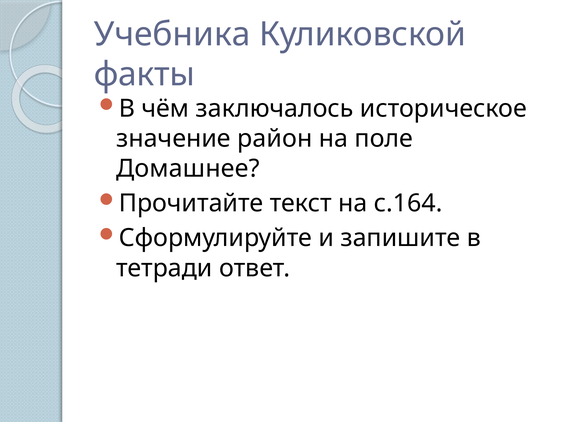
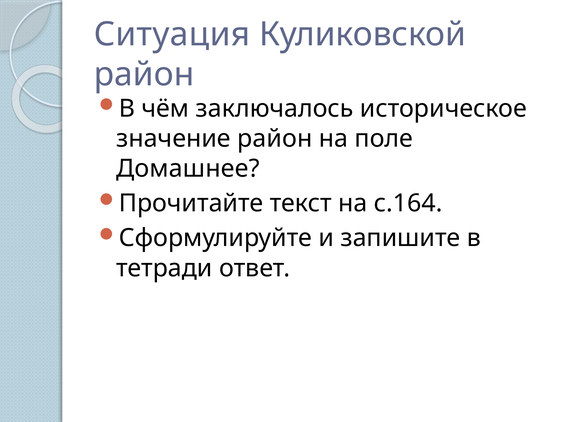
Учебника: Учебника -> Ситуация
факты at (144, 74): факты -> район
